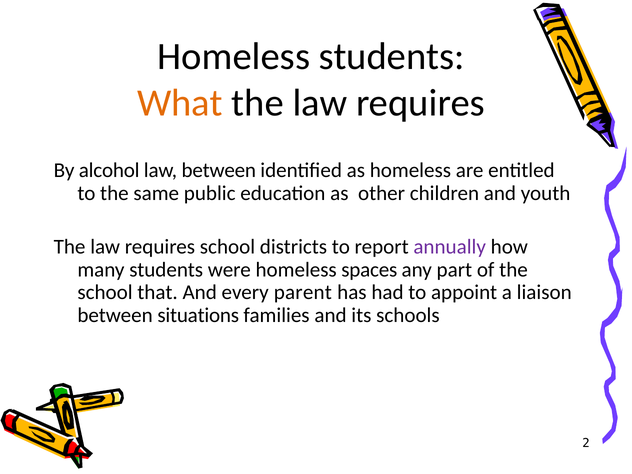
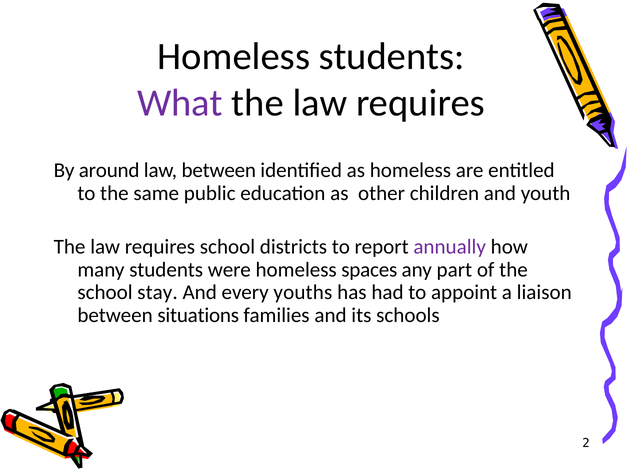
What colour: orange -> purple
alcohol: alcohol -> around
that: that -> stay
parent: parent -> youths
